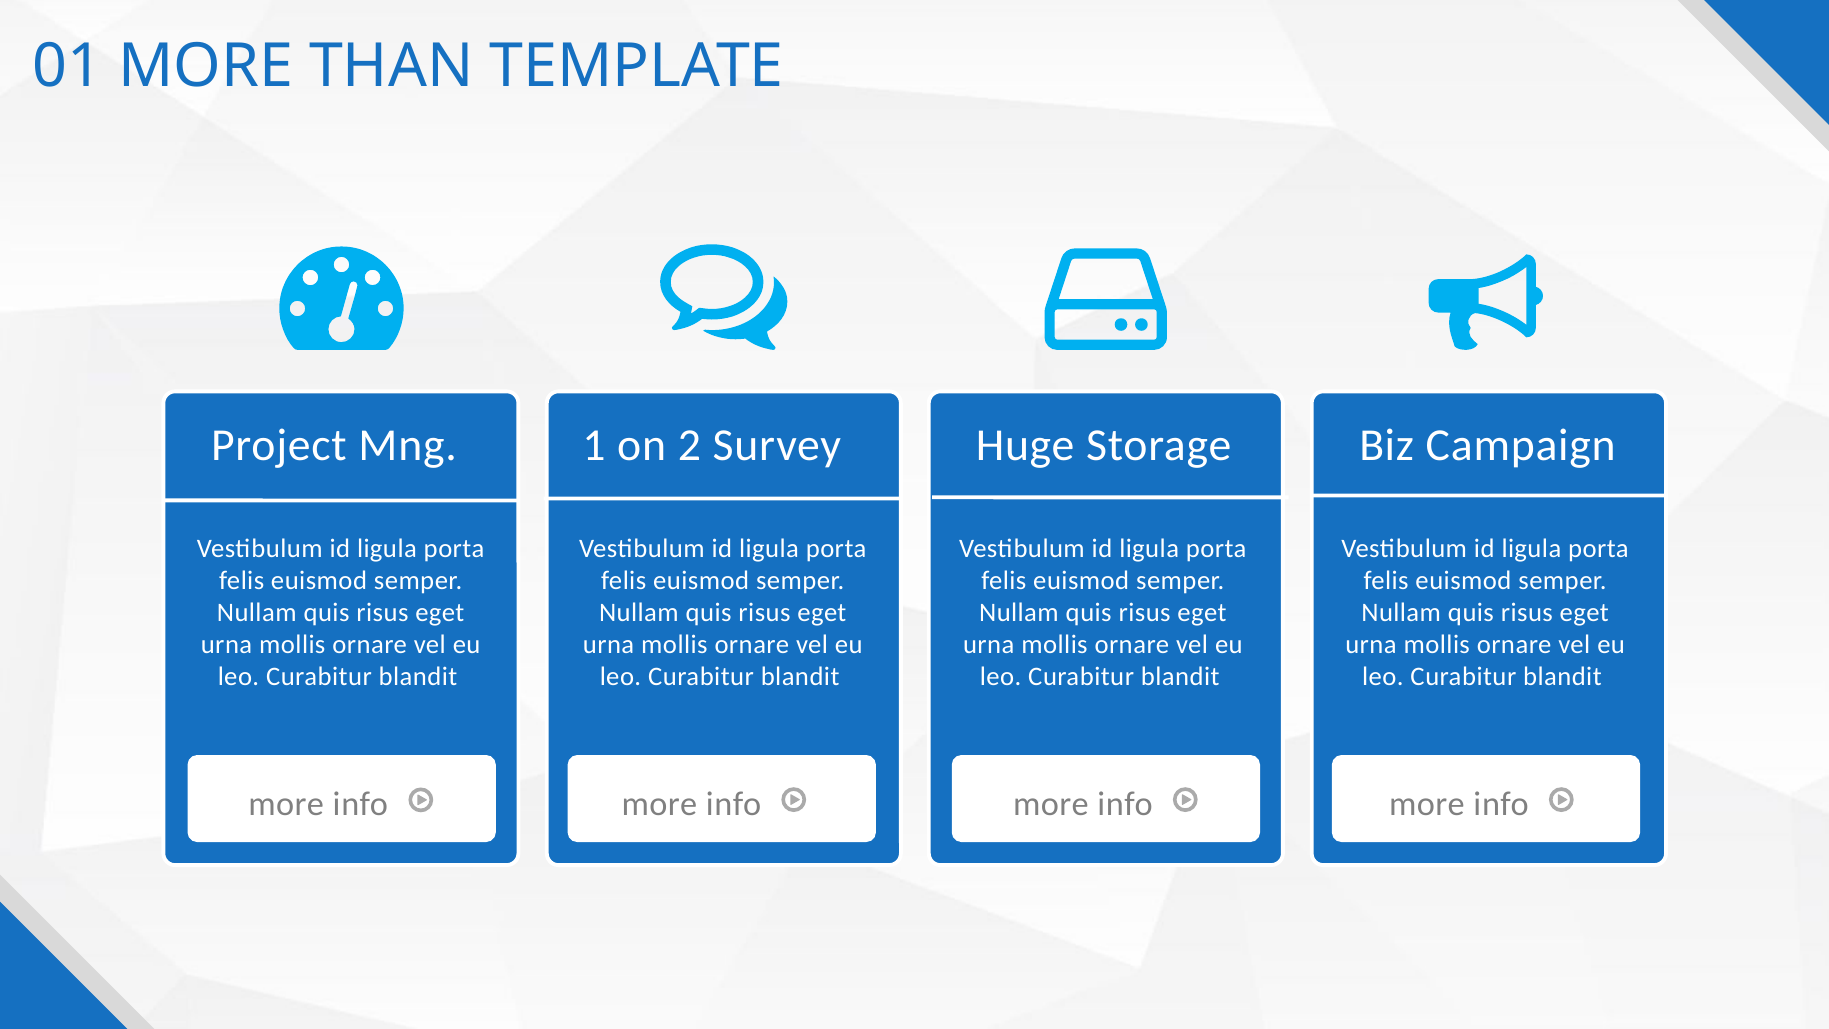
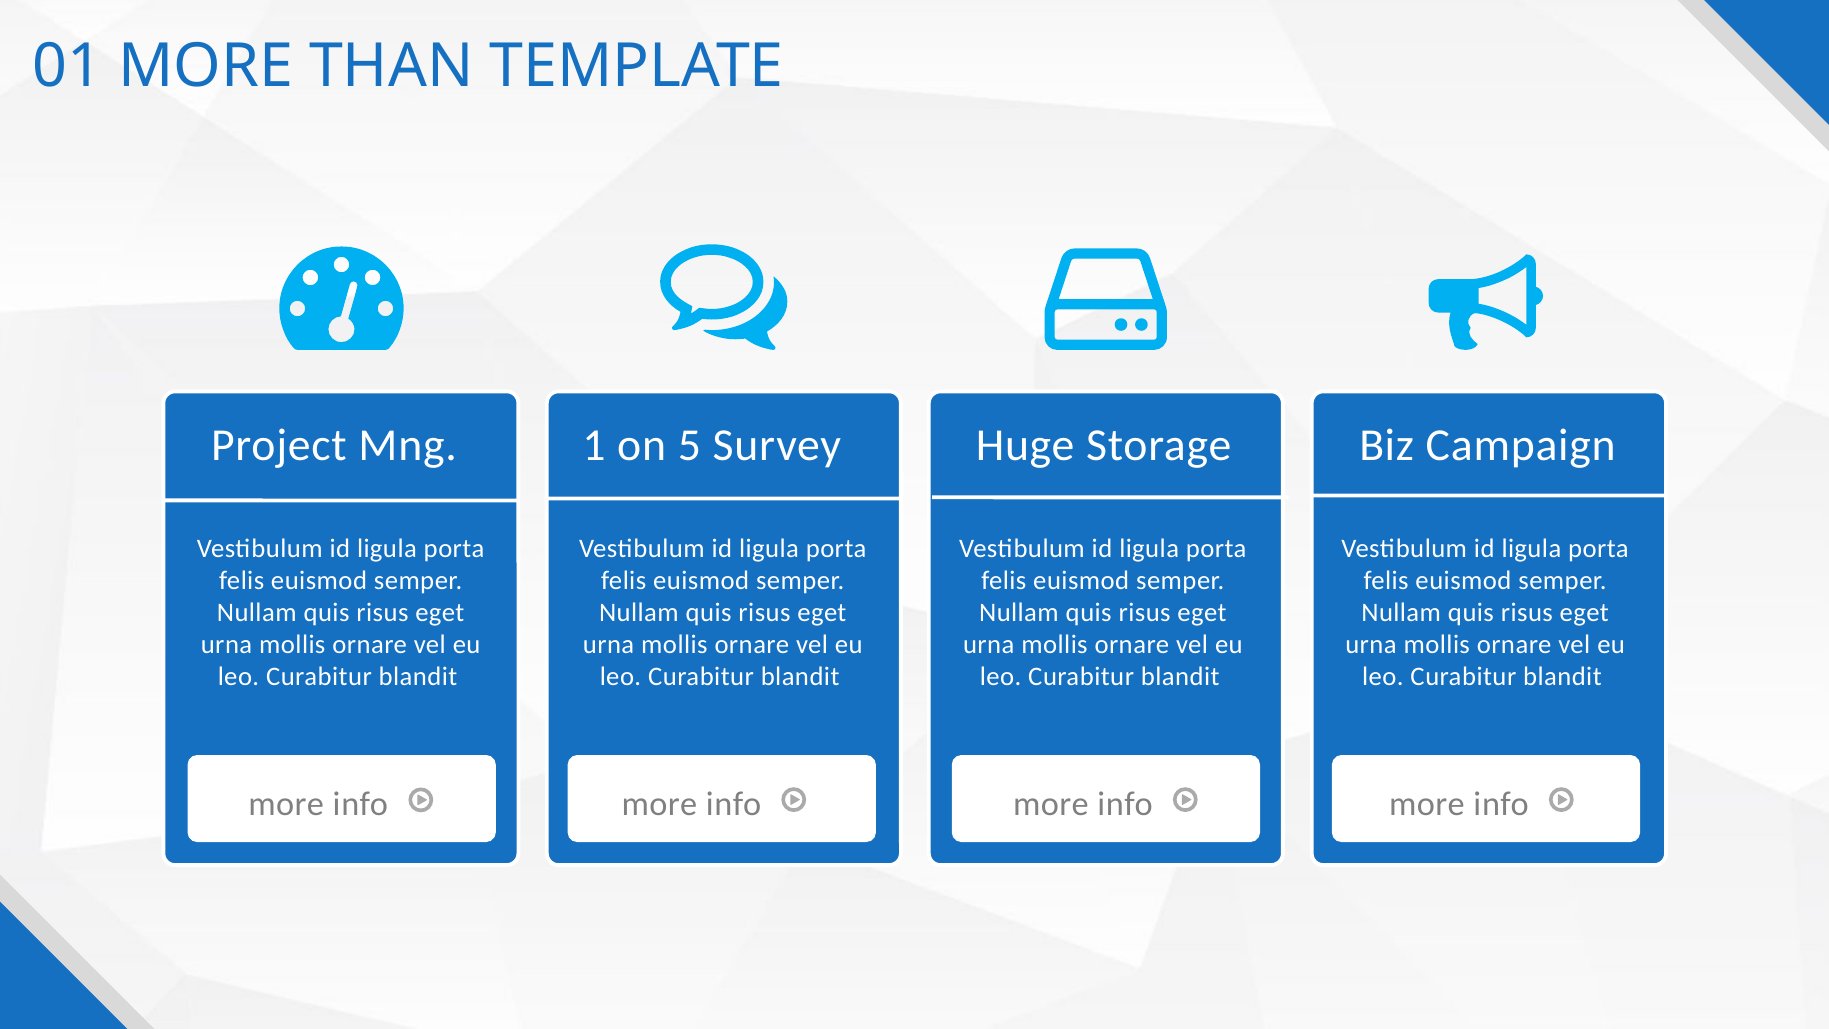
2: 2 -> 5
